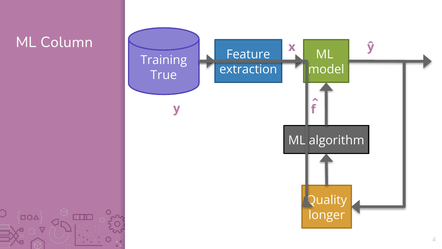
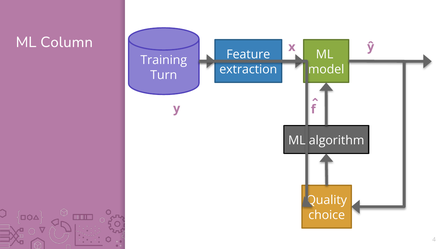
True: True -> Turn
longer: longer -> choice
